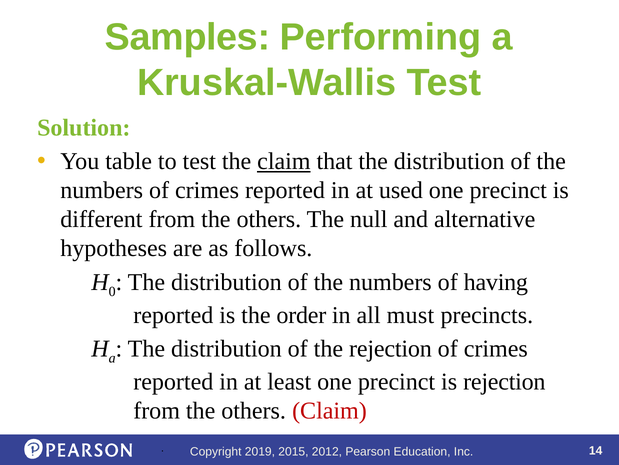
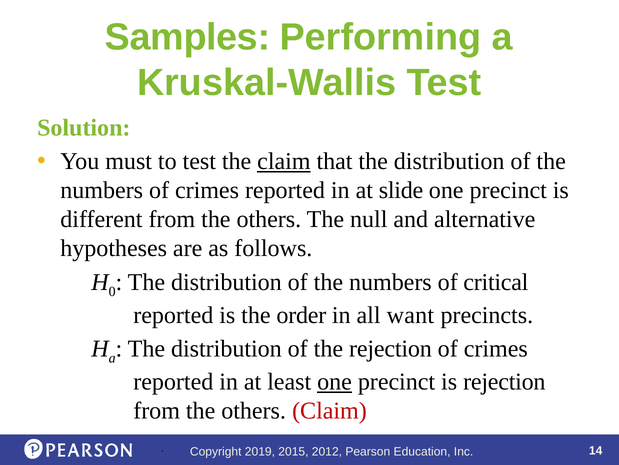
table: table -> must
used: used -> slide
having: having -> critical
must: must -> want
one at (335, 381) underline: none -> present
